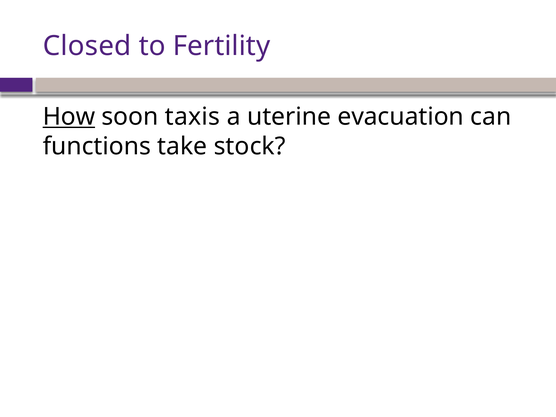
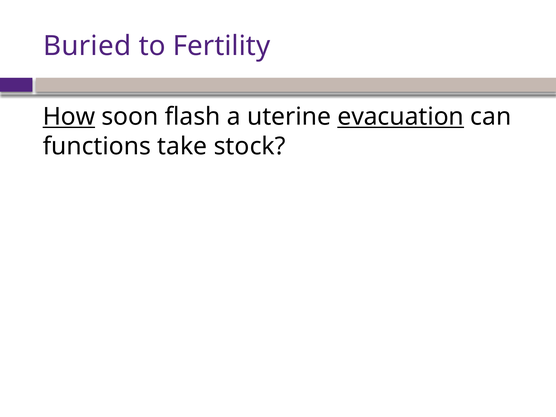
Closed: Closed -> Buried
taxis: taxis -> flash
evacuation underline: none -> present
